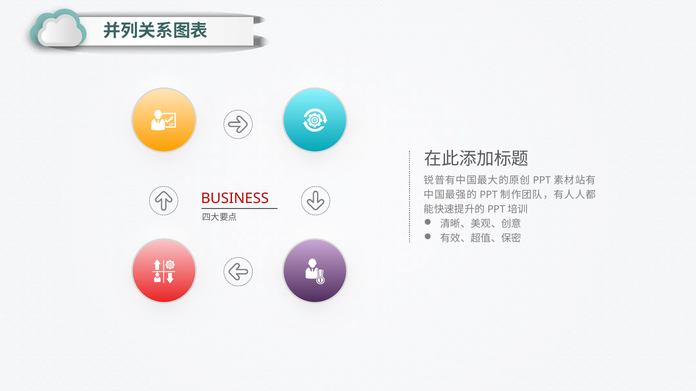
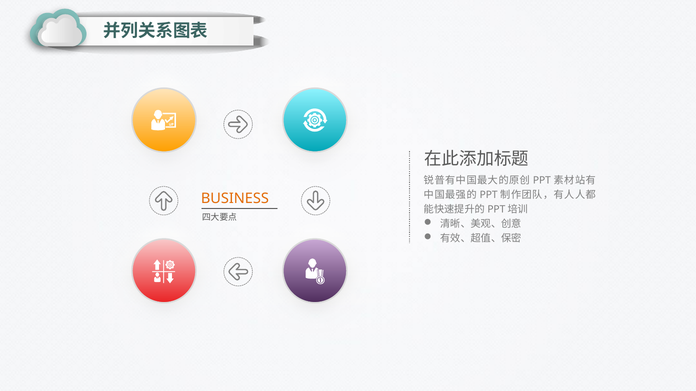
BUSINESS colour: red -> orange
